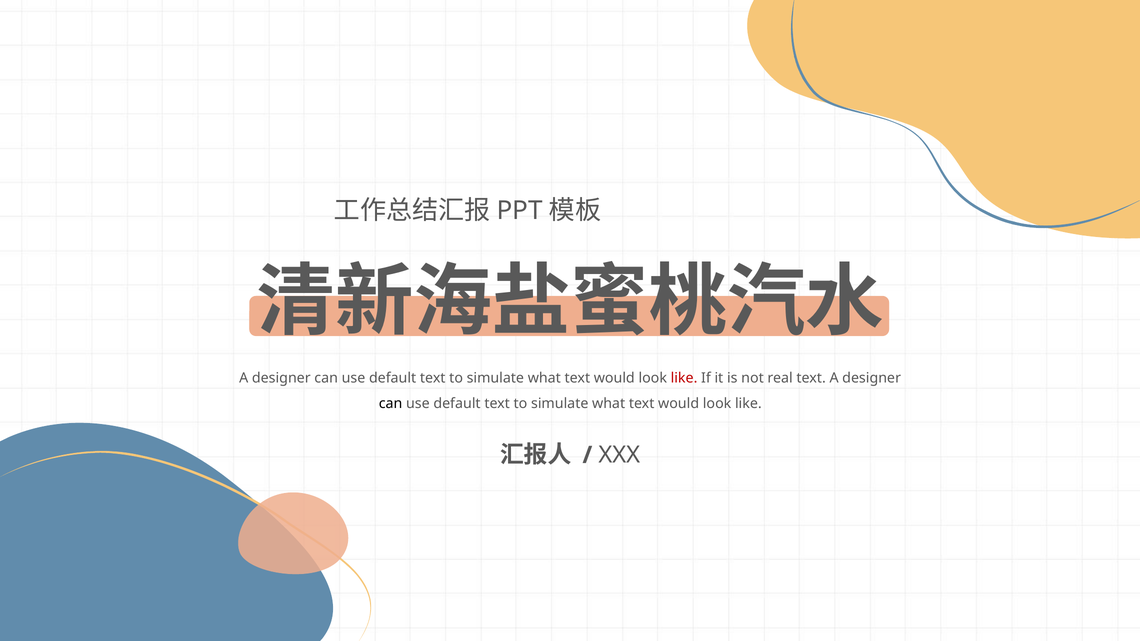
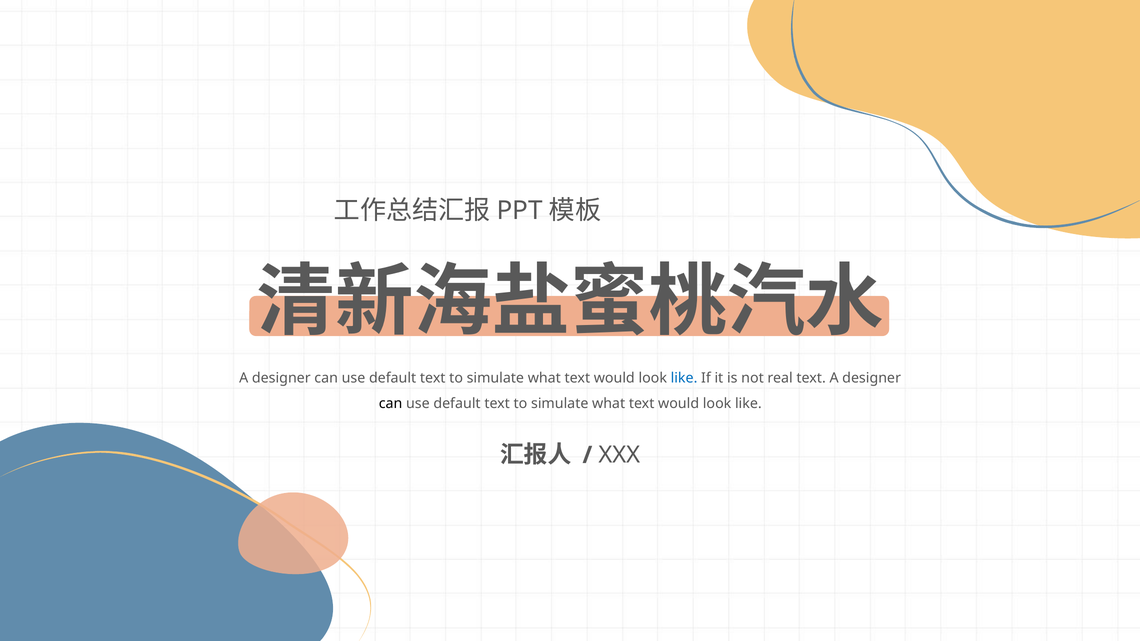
like at (684, 378) colour: red -> blue
